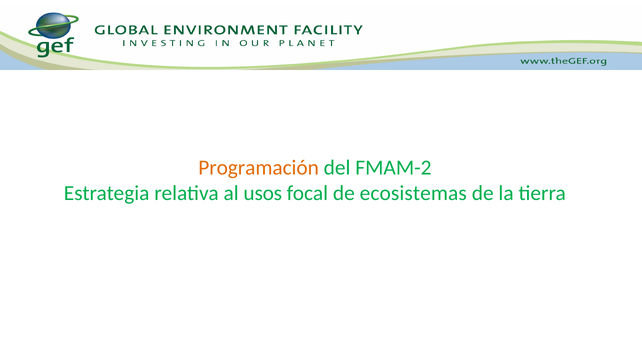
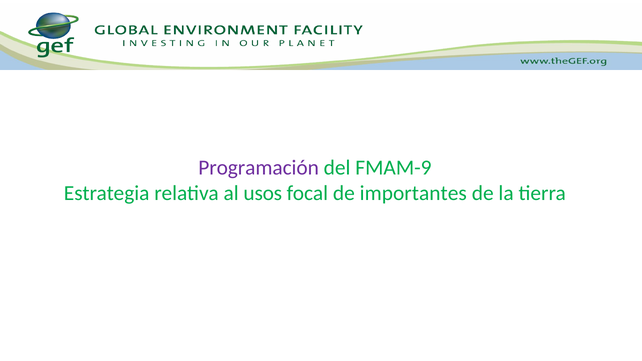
Programación colour: orange -> purple
FMAM-2: FMAM-2 -> FMAM-9
ecosistemas: ecosistemas -> importantes
